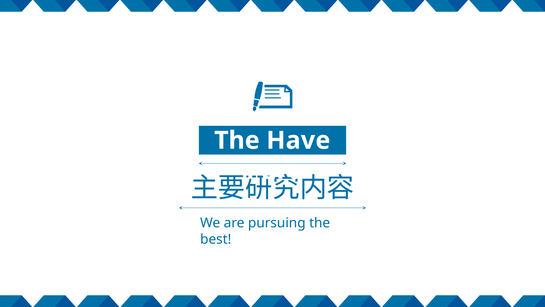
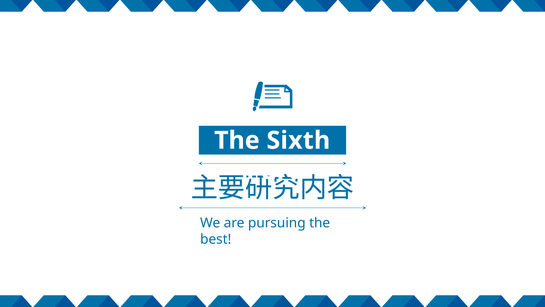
Have: Have -> Sixth
